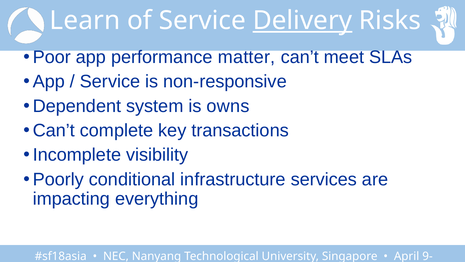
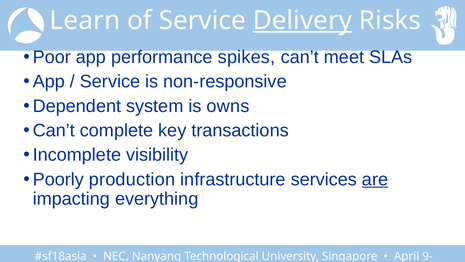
matter: matter -> spikes
conditional: conditional -> production
are underline: none -> present
